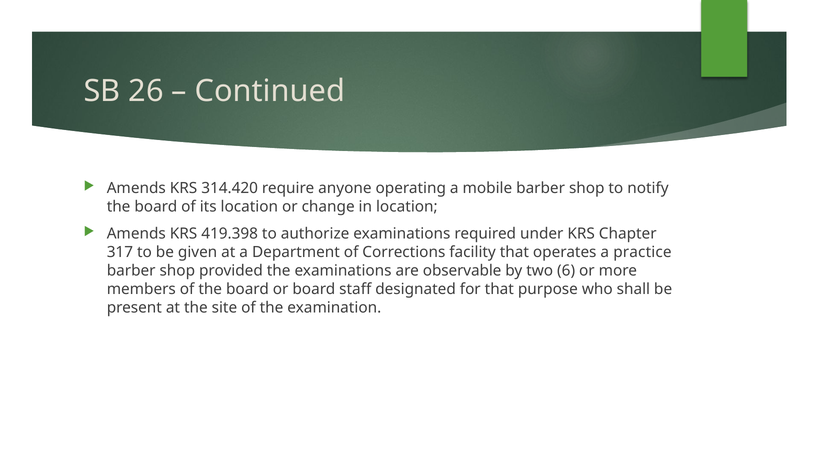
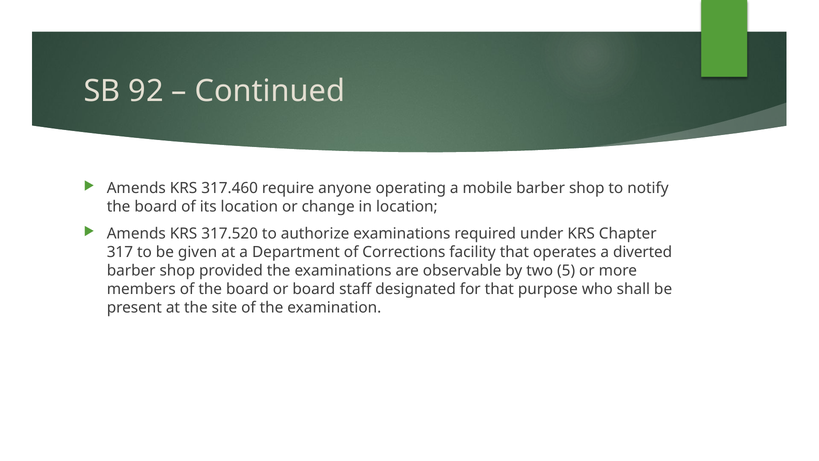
26: 26 -> 92
314.420: 314.420 -> 317.460
419.398: 419.398 -> 317.520
practice: practice -> diverted
6: 6 -> 5
